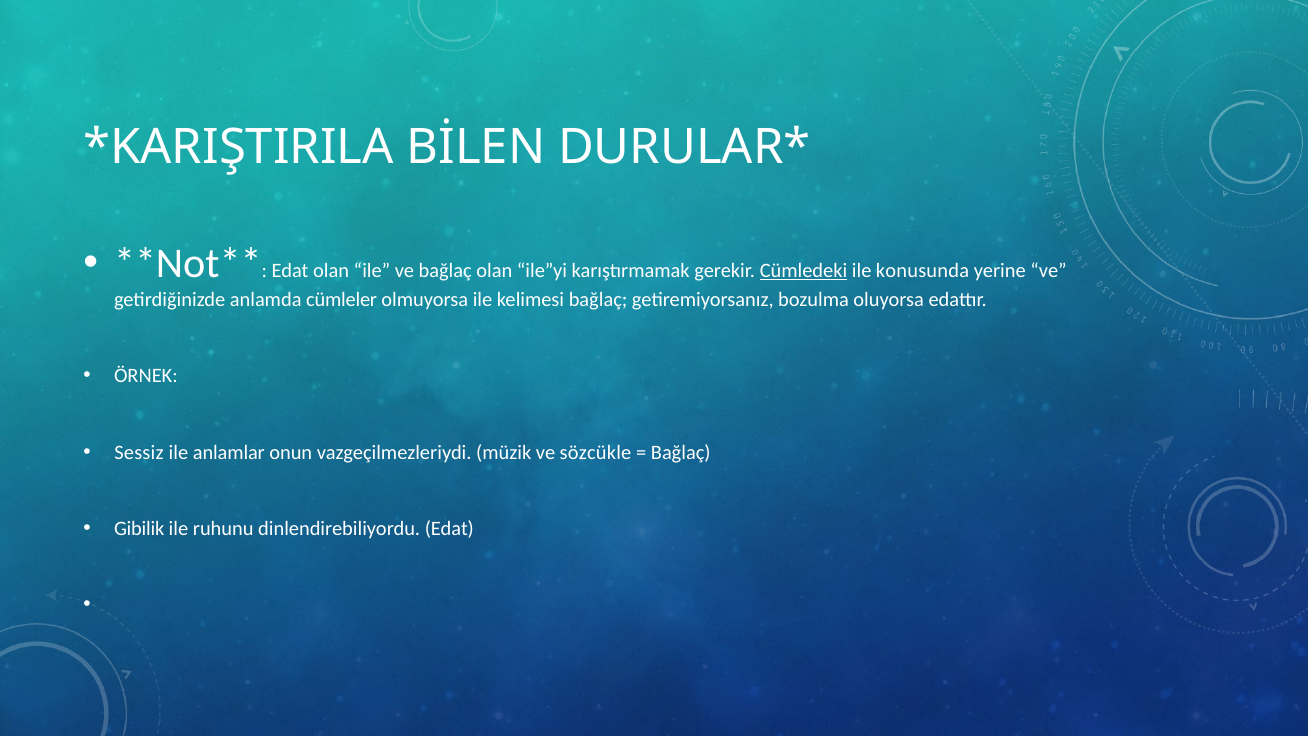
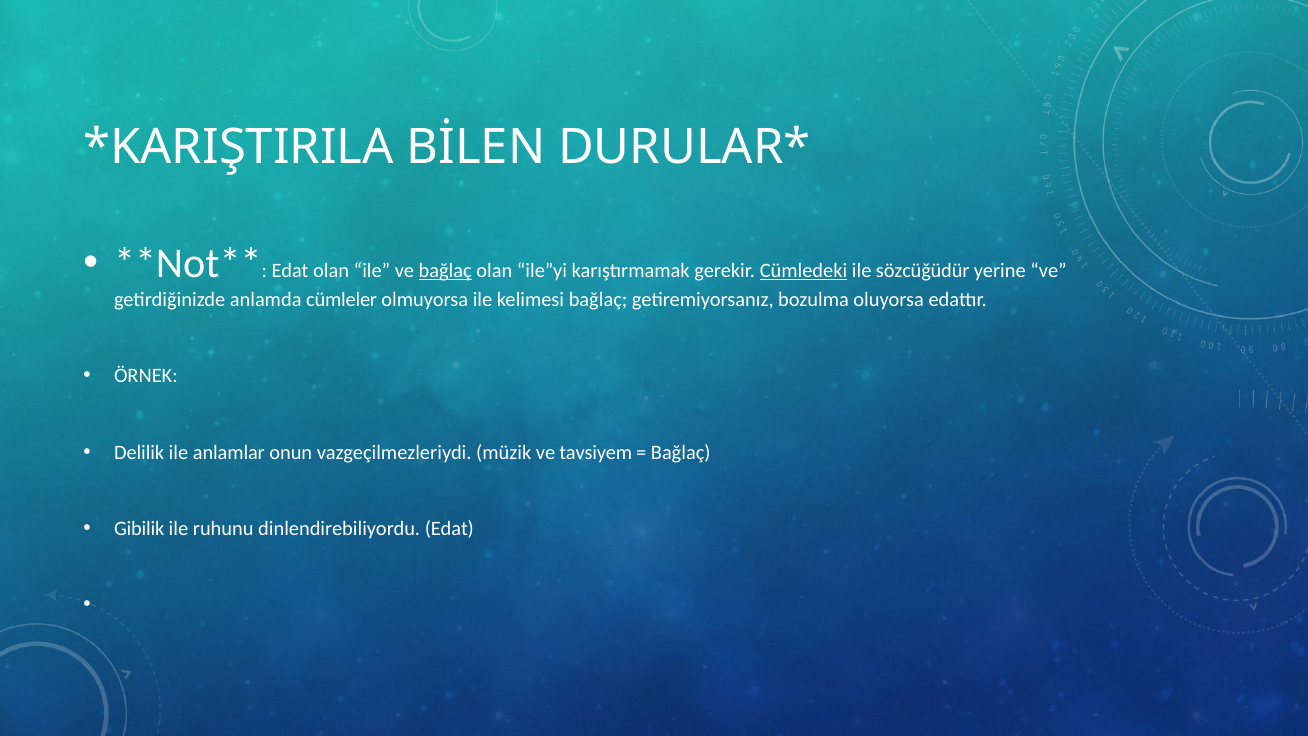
bağlaç at (445, 271) underline: none -> present
konusunda: konusunda -> sözcüğüdür
Sessiz: Sessiz -> Delilik
sözcükle: sözcükle -> tavsiyem
